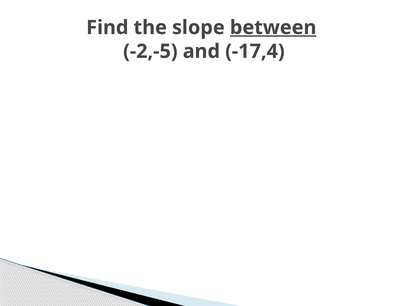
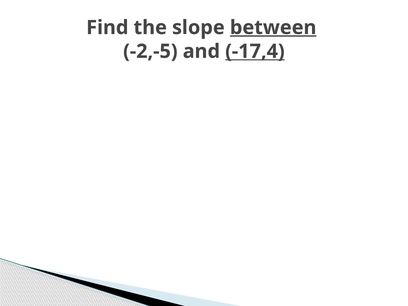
-17,4 underline: none -> present
